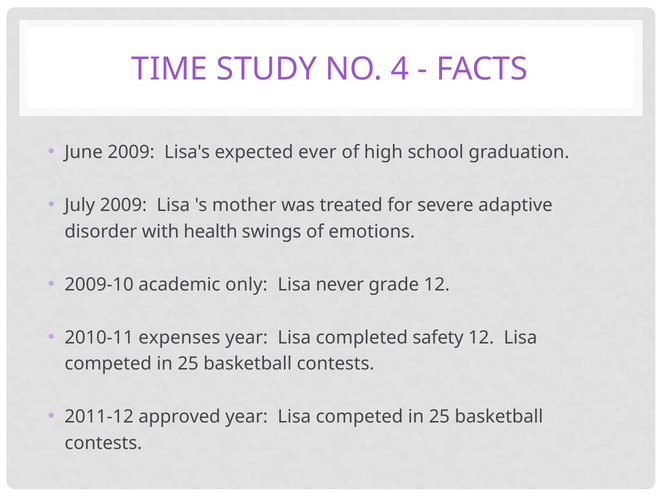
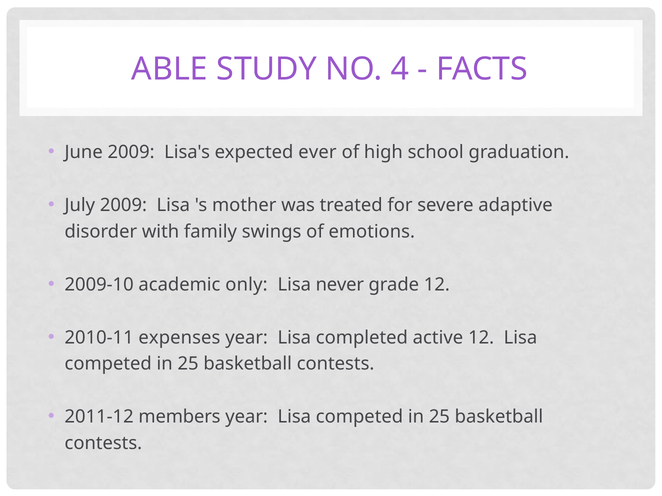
TIME: TIME -> ABLE
health: health -> family
safety: safety -> active
approved: approved -> members
